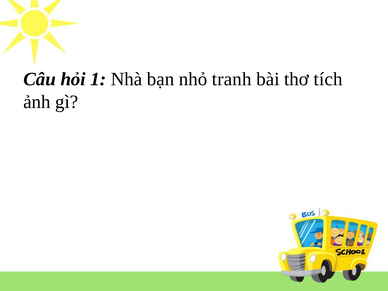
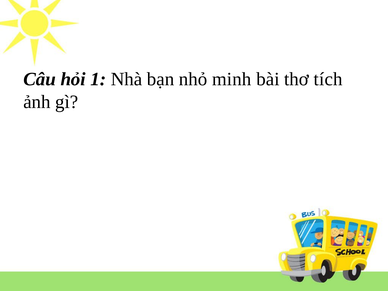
tranh: tranh -> minh
